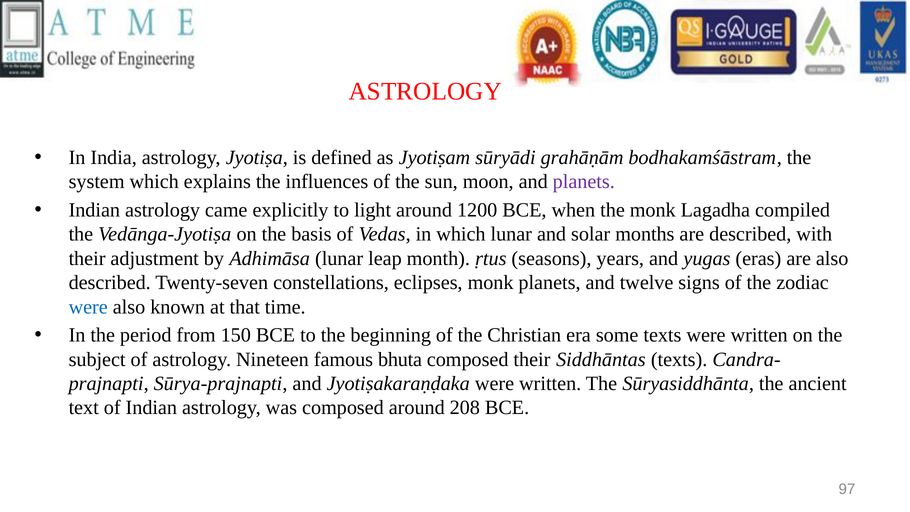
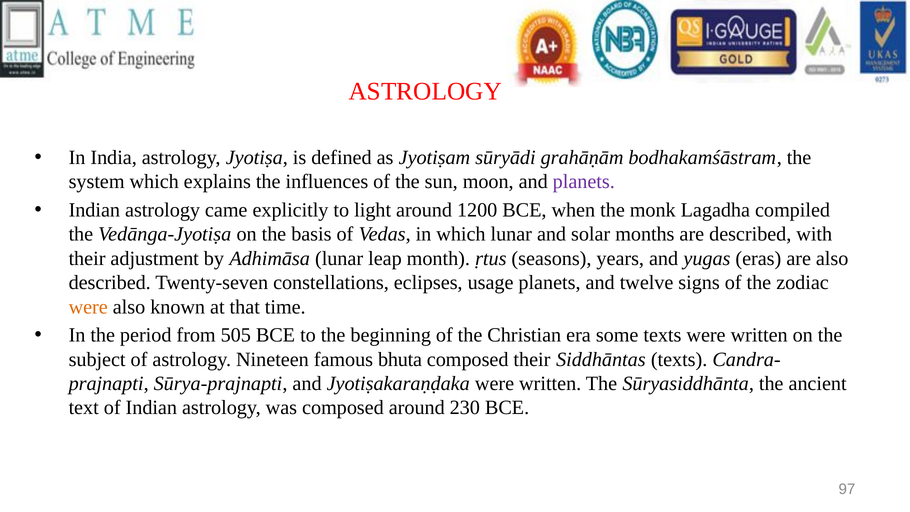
eclipses monk: monk -> usage
were at (88, 307) colour: blue -> orange
150: 150 -> 505
208: 208 -> 230
